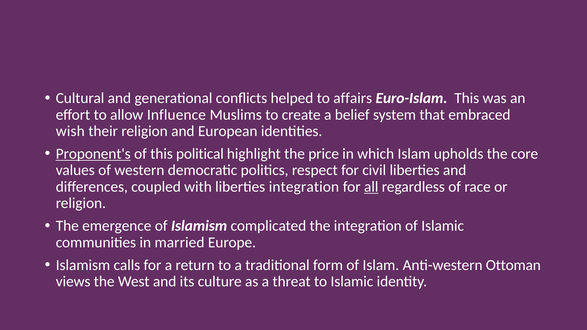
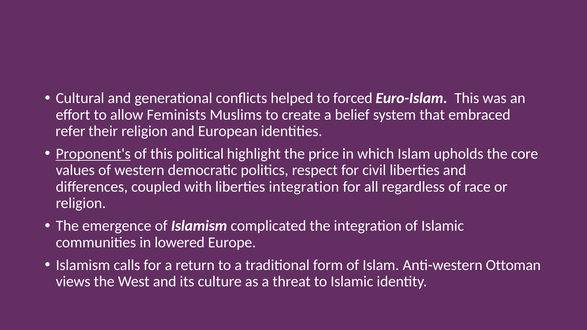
affairs: affairs -> forced
Influence: Influence -> Feminists
wish: wish -> refer
all underline: present -> none
married: married -> lowered
